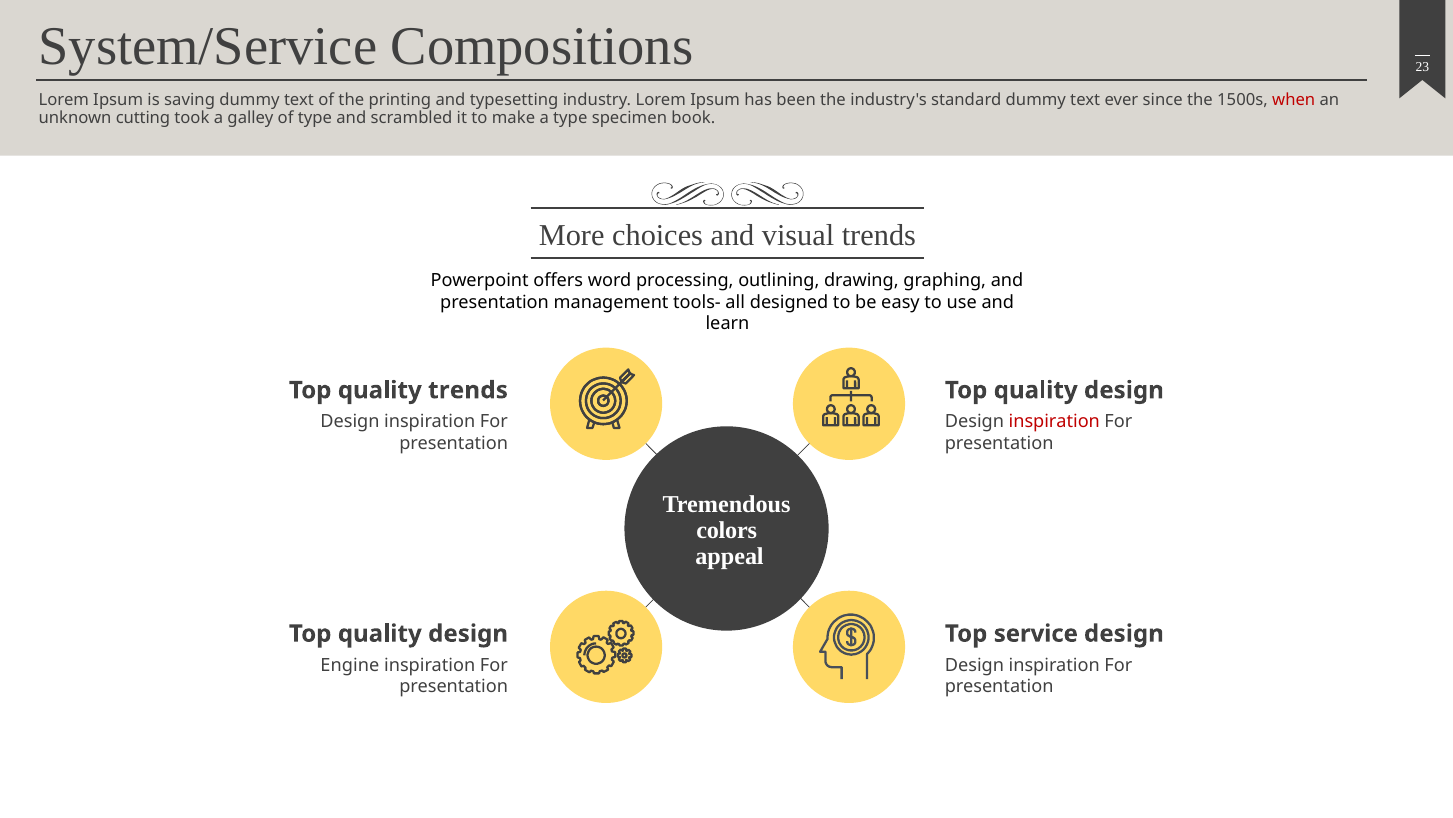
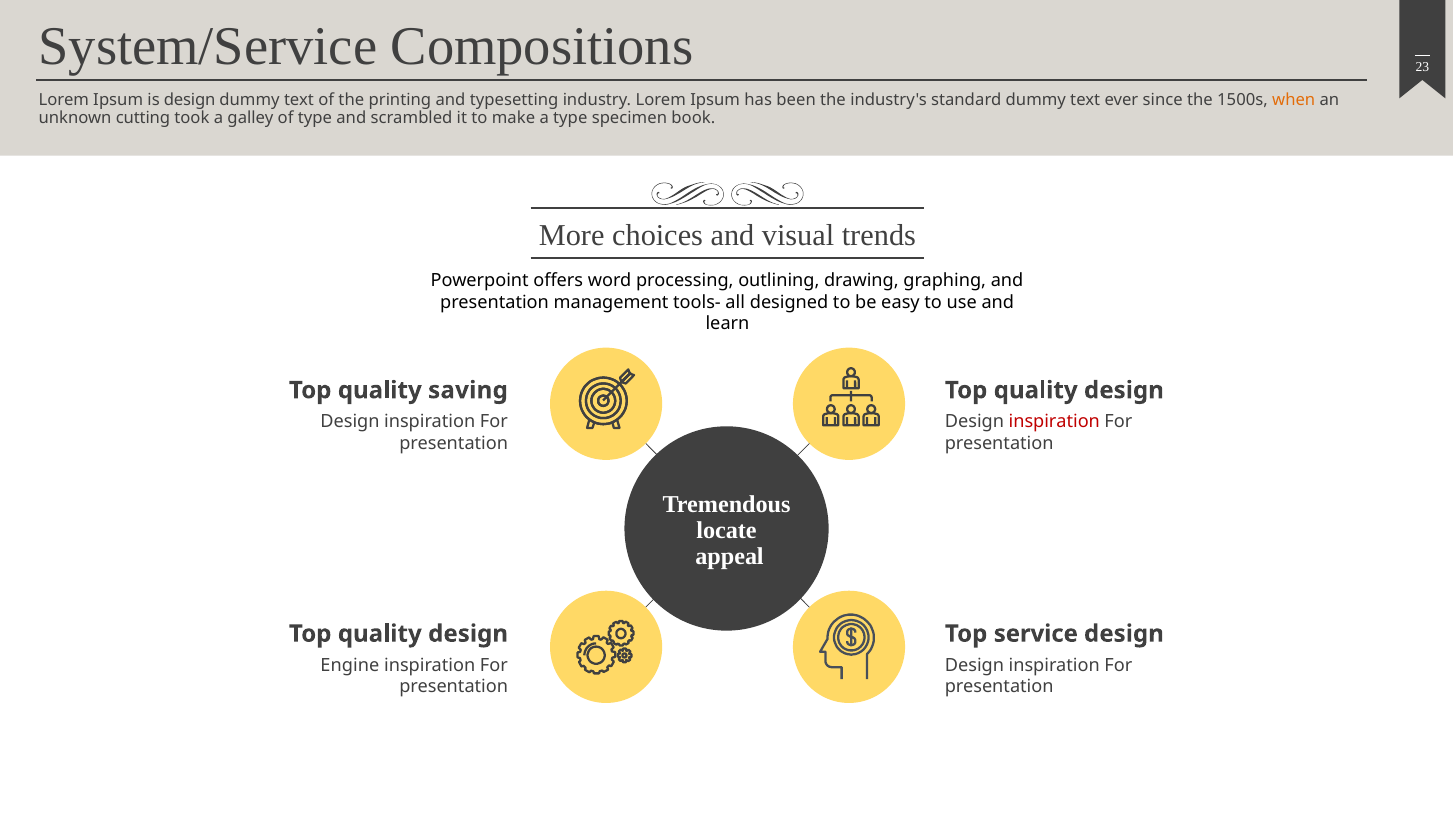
is saving: saving -> design
when colour: red -> orange
quality trends: trends -> saving
colors: colors -> locate
